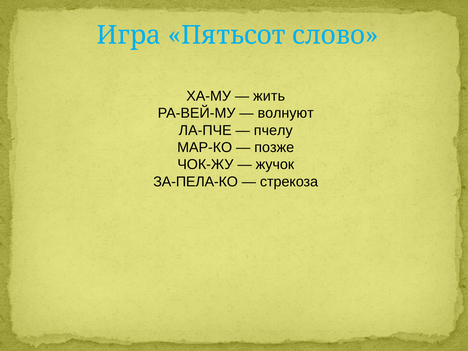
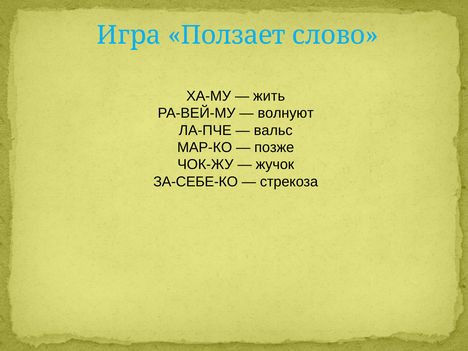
Пятьсот: Пятьсот -> Ползает
пчелу: пчелу -> вальс
ЗА-ПЕЛА-КО: ЗА-ПЕЛА-КО -> ЗА-СЕБЕ-КО
